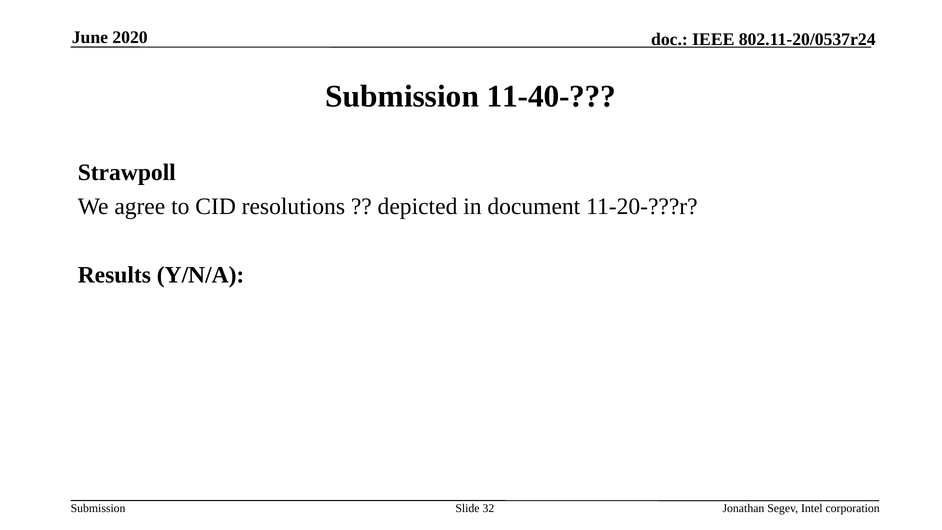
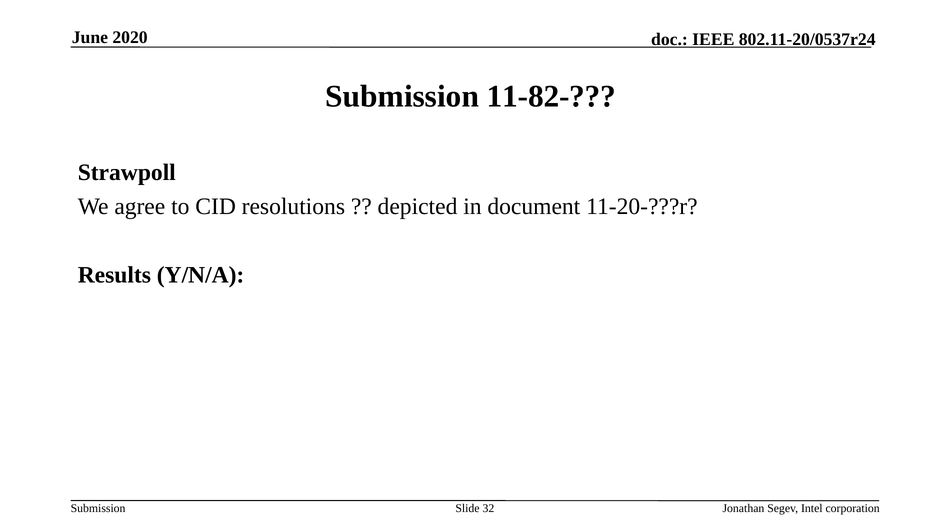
11-40-: 11-40- -> 11-82-
